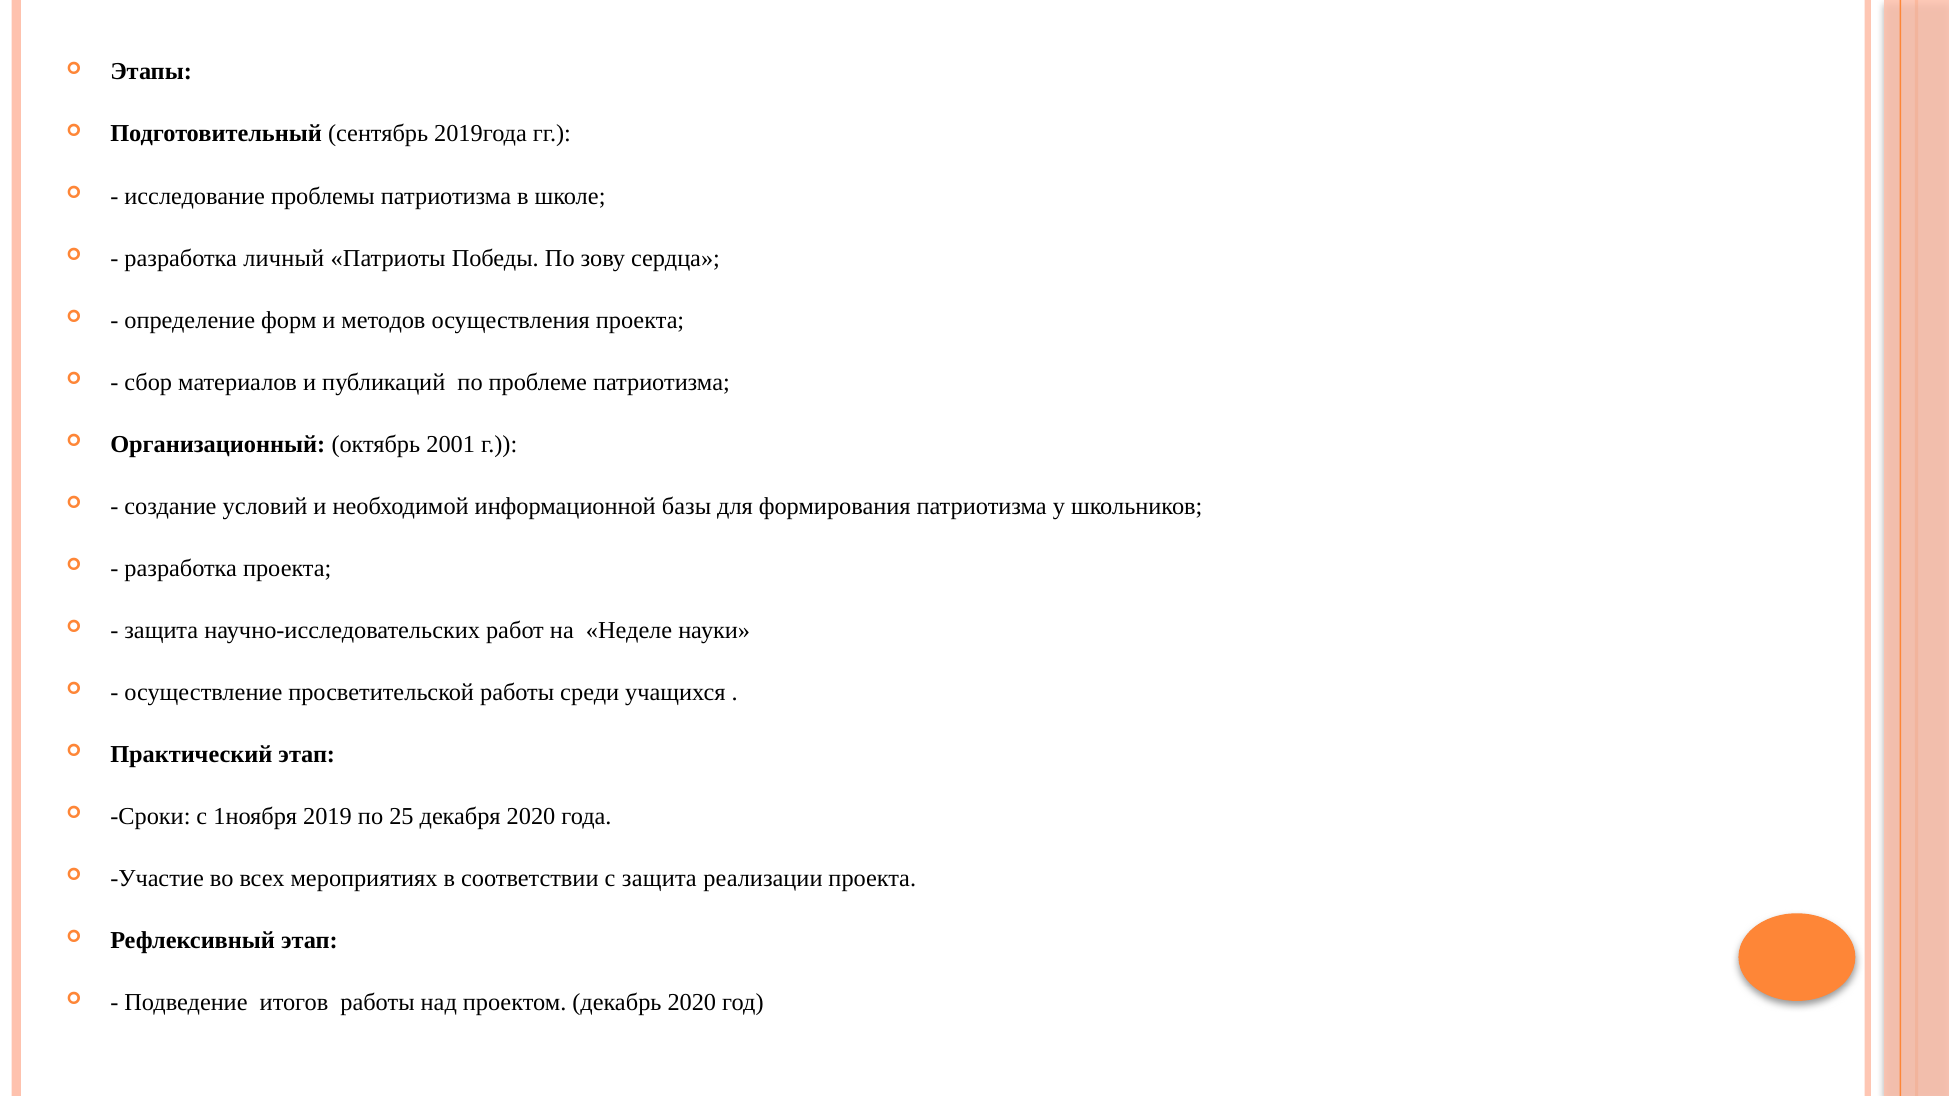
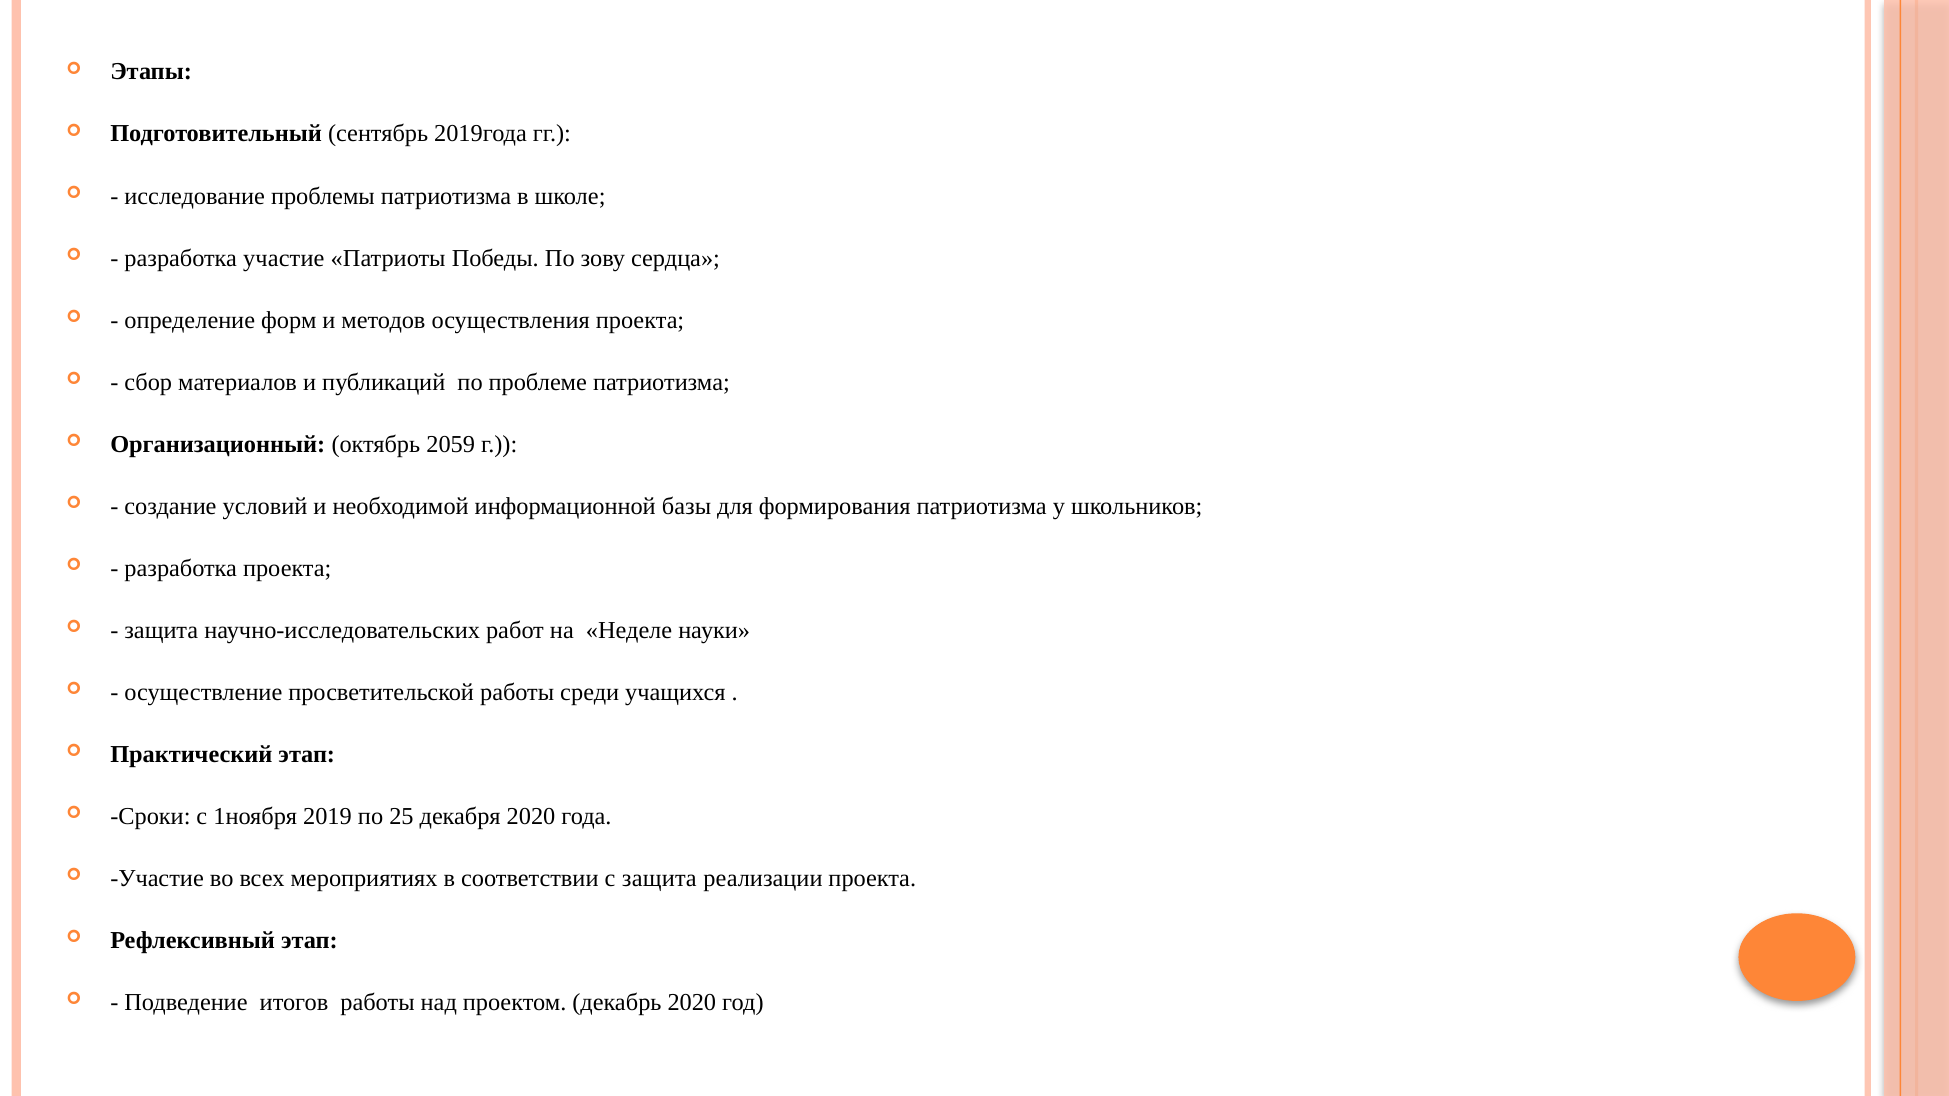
разработка личный: личный -> участие
2001: 2001 -> 2059
